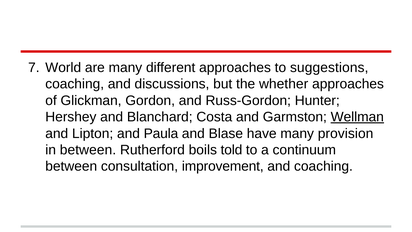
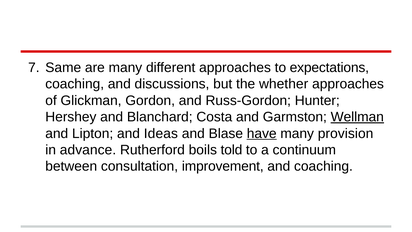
World: World -> Same
suggestions: suggestions -> expectations
Paula: Paula -> Ideas
have underline: none -> present
in between: between -> advance
